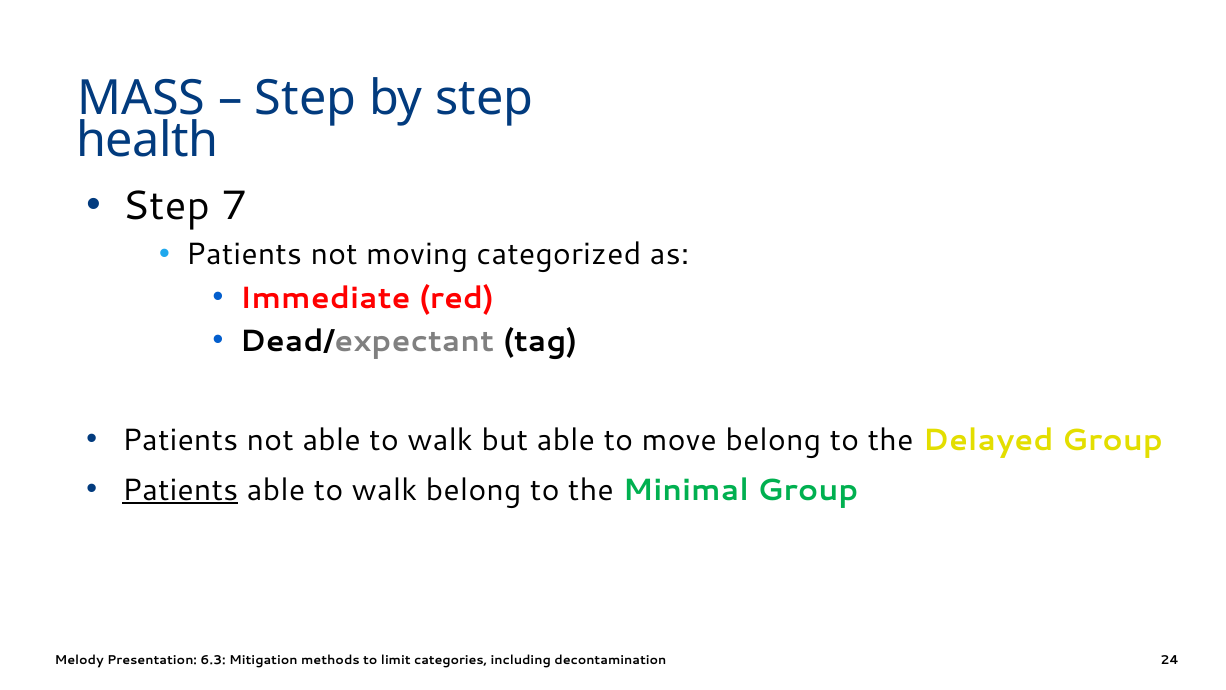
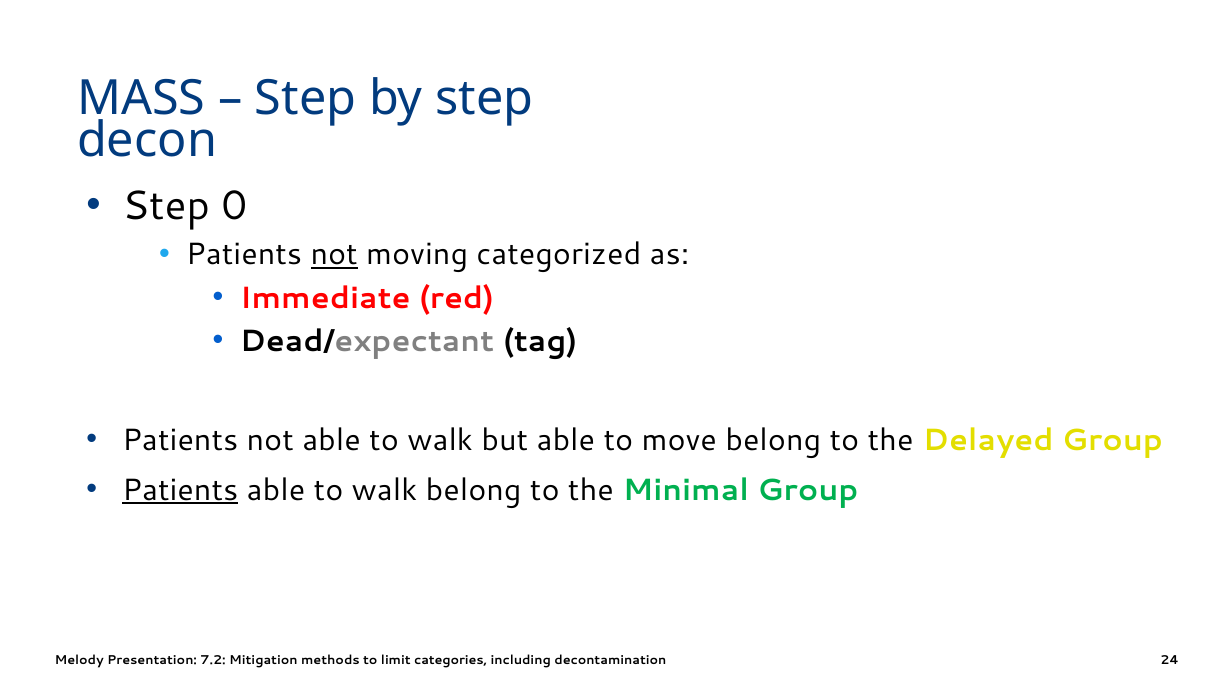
health: health -> decon
7: 7 -> 0
not at (334, 255) underline: none -> present
6.3: 6.3 -> 7.2
